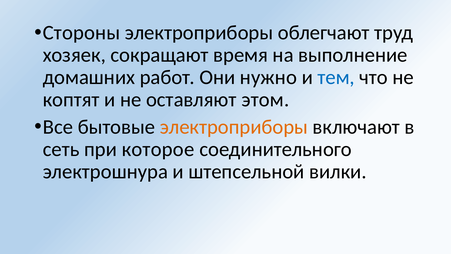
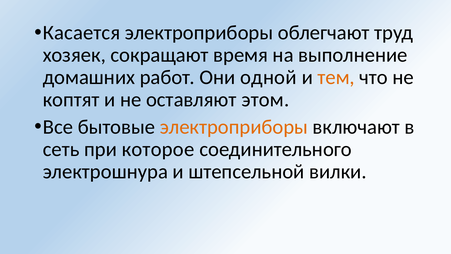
Стороны: Стороны -> Касается
нужно: нужно -> одной
тем colour: blue -> orange
